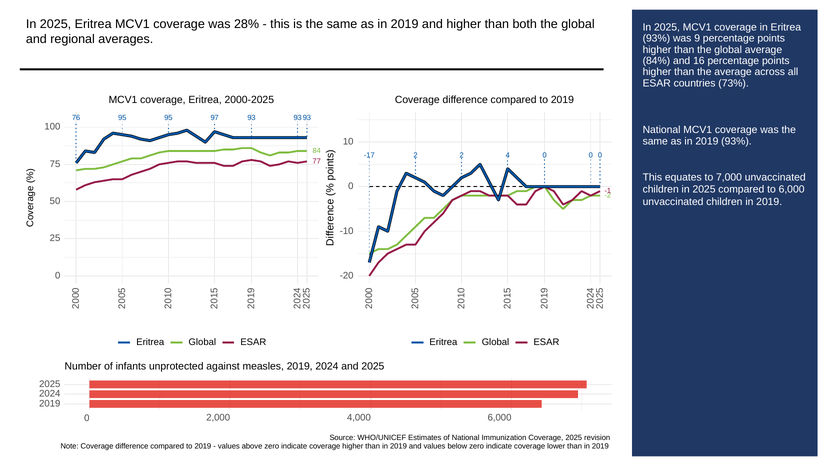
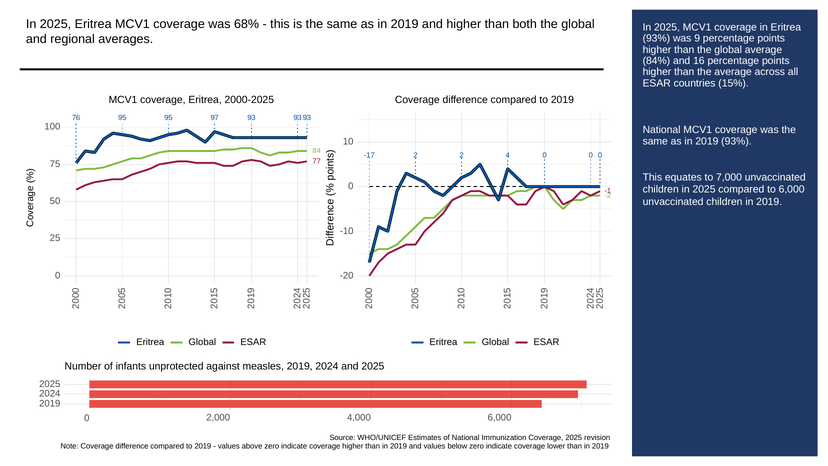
28%: 28% -> 68%
73%: 73% -> 15%
